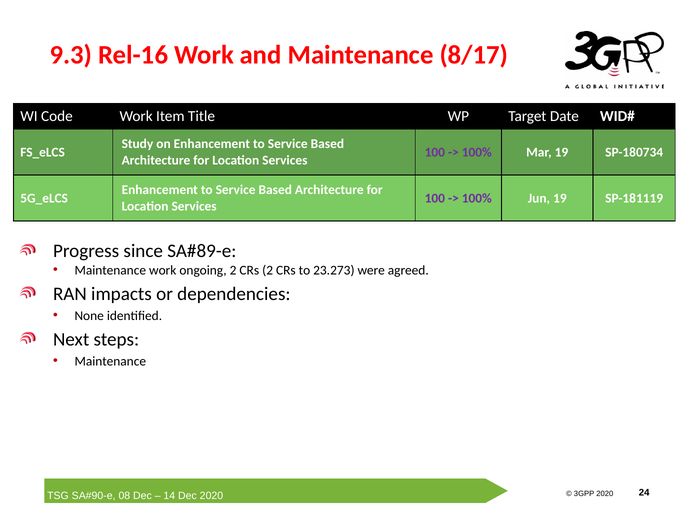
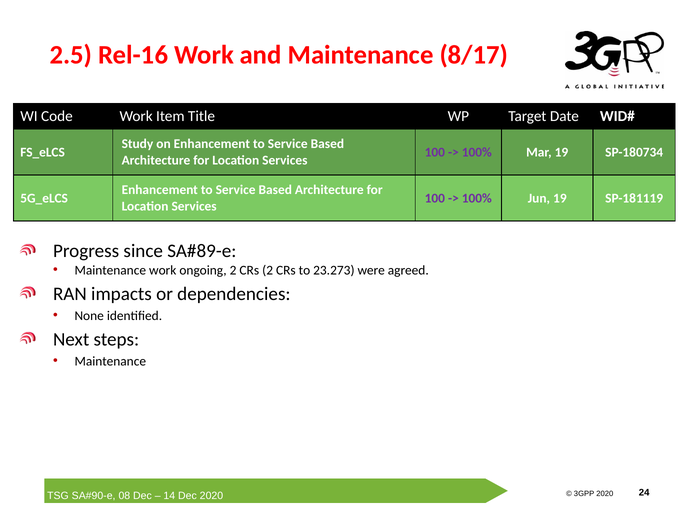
9.3: 9.3 -> 2.5
